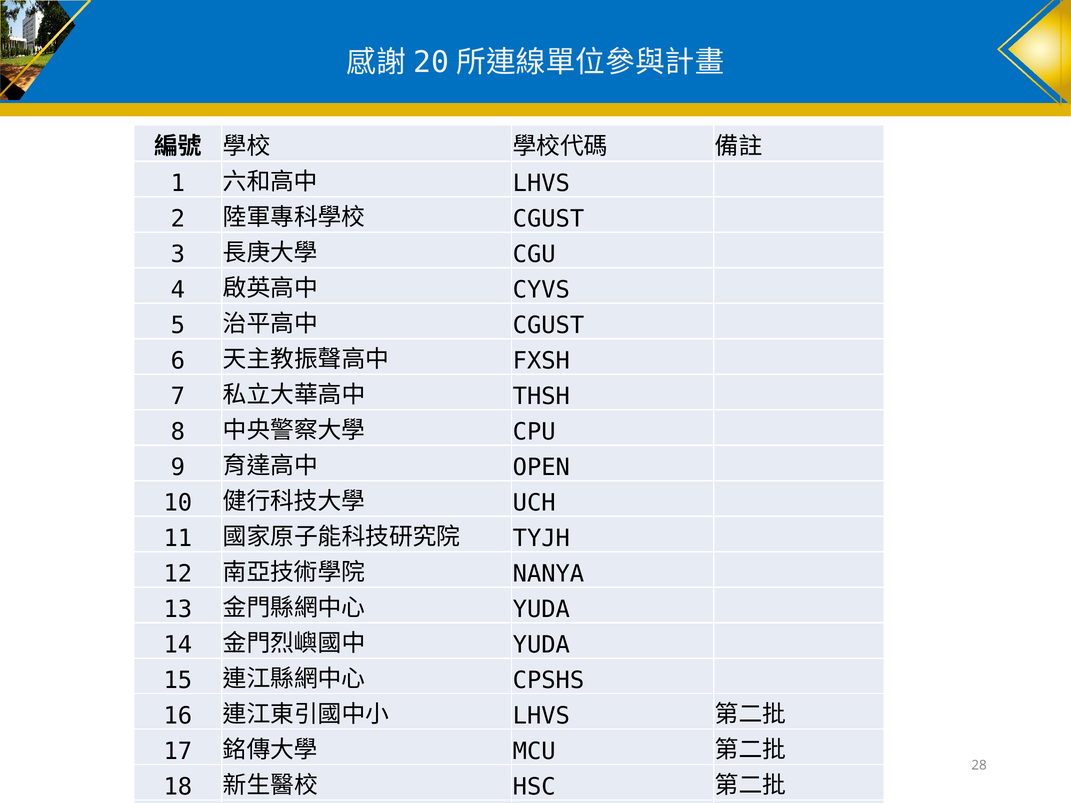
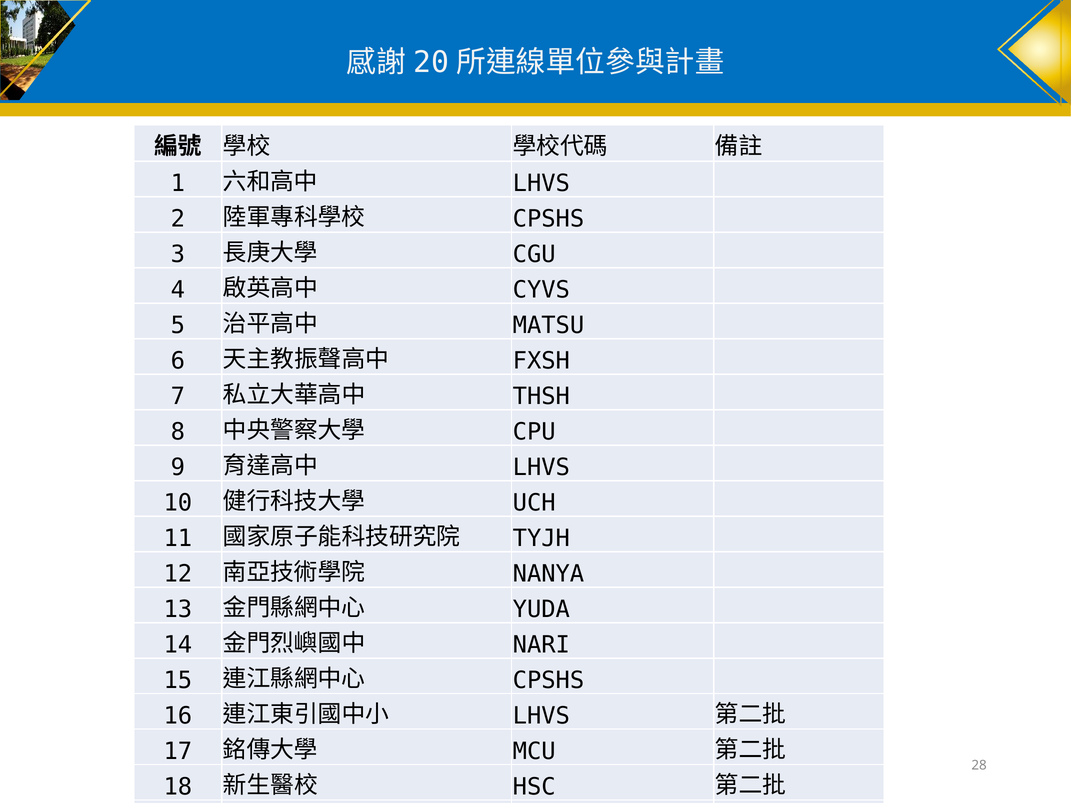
CGUST at (548, 219): CGUST -> CPSHS
CGUST at (548, 325): CGUST -> MATSU
OPEN at (541, 467): OPEN -> LHVS
YUDA at (541, 645): YUDA -> NARI
